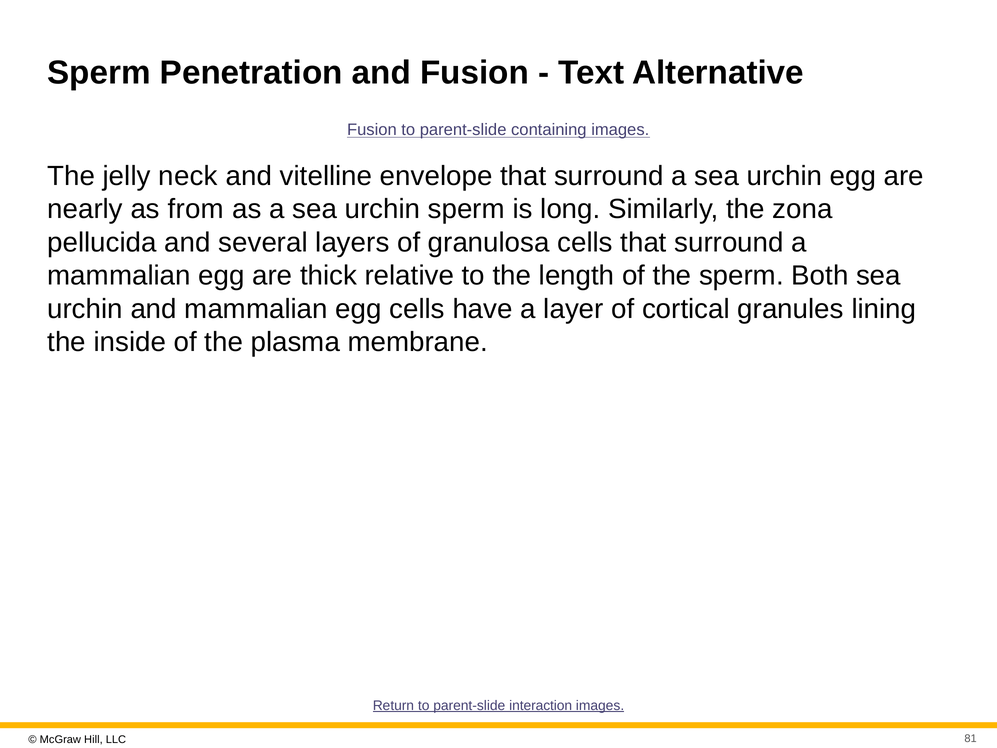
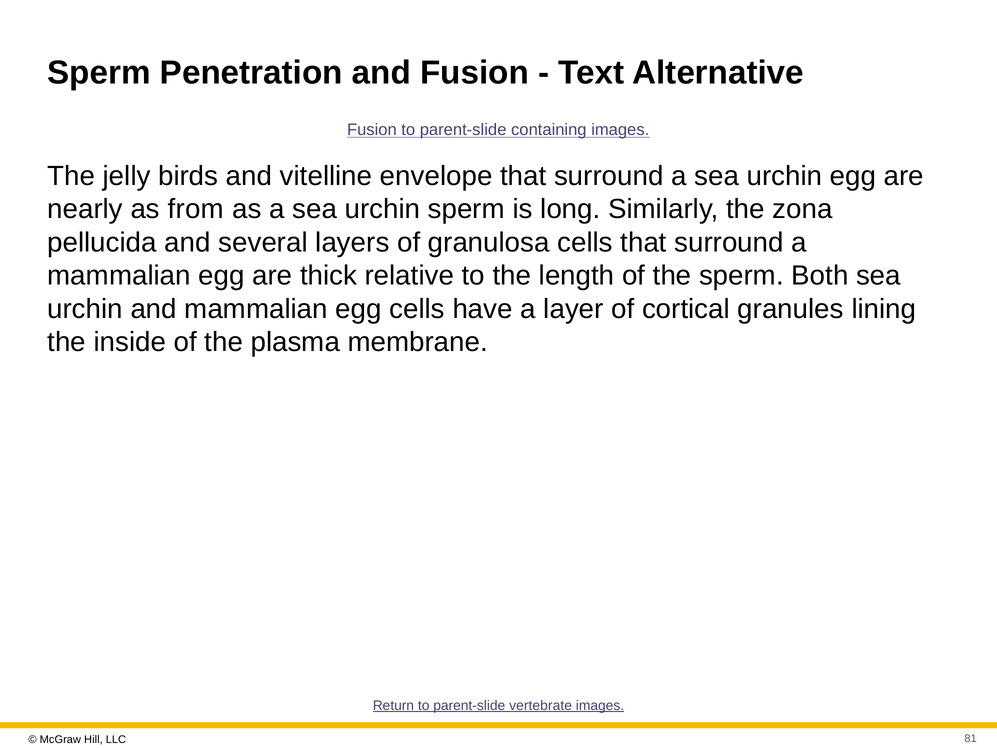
neck: neck -> birds
interaction: interaction -> vertebrate
